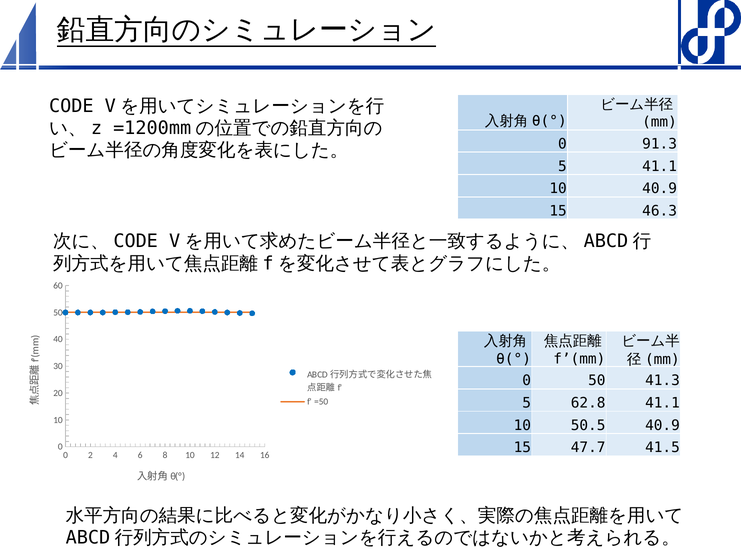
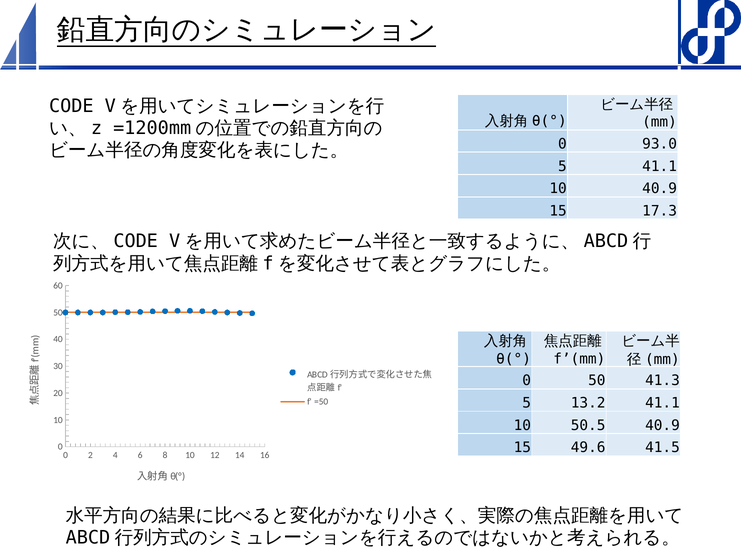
91.3: 91.3 -> 93.0
46.3: 46.3 -> 17.3
62.8: 62.8 -> 13.2
47.7: 47.7 -> 49.6
